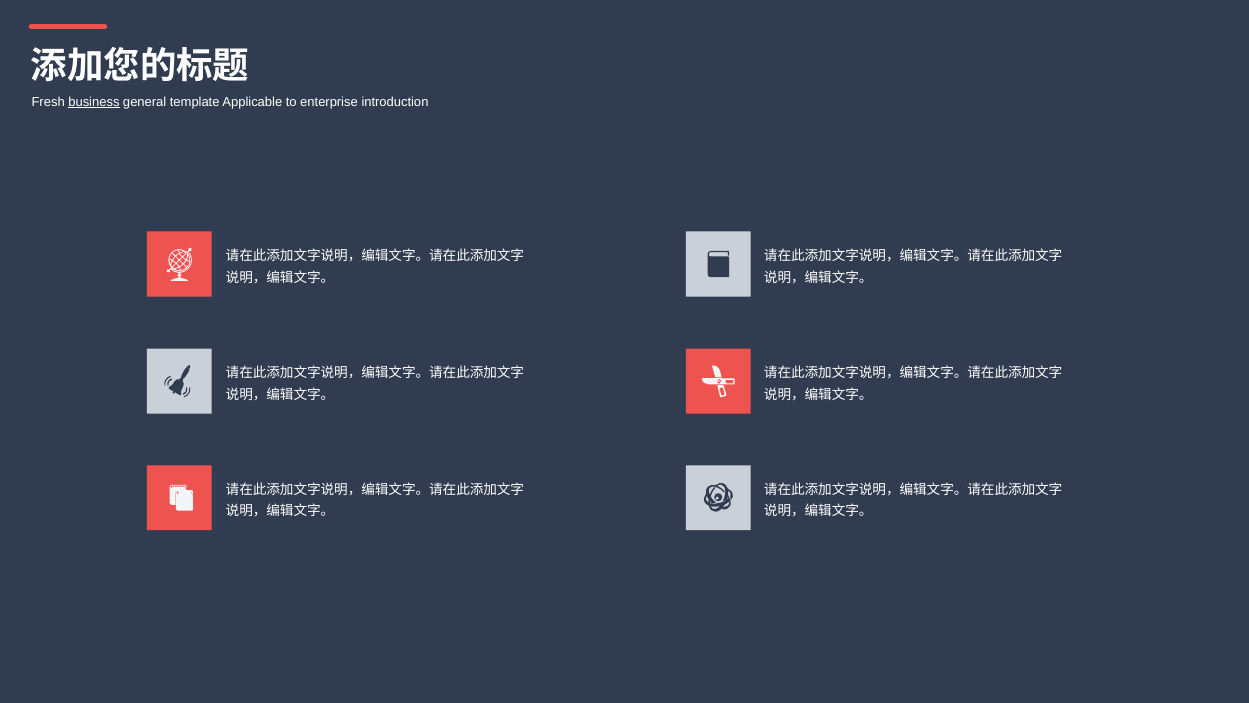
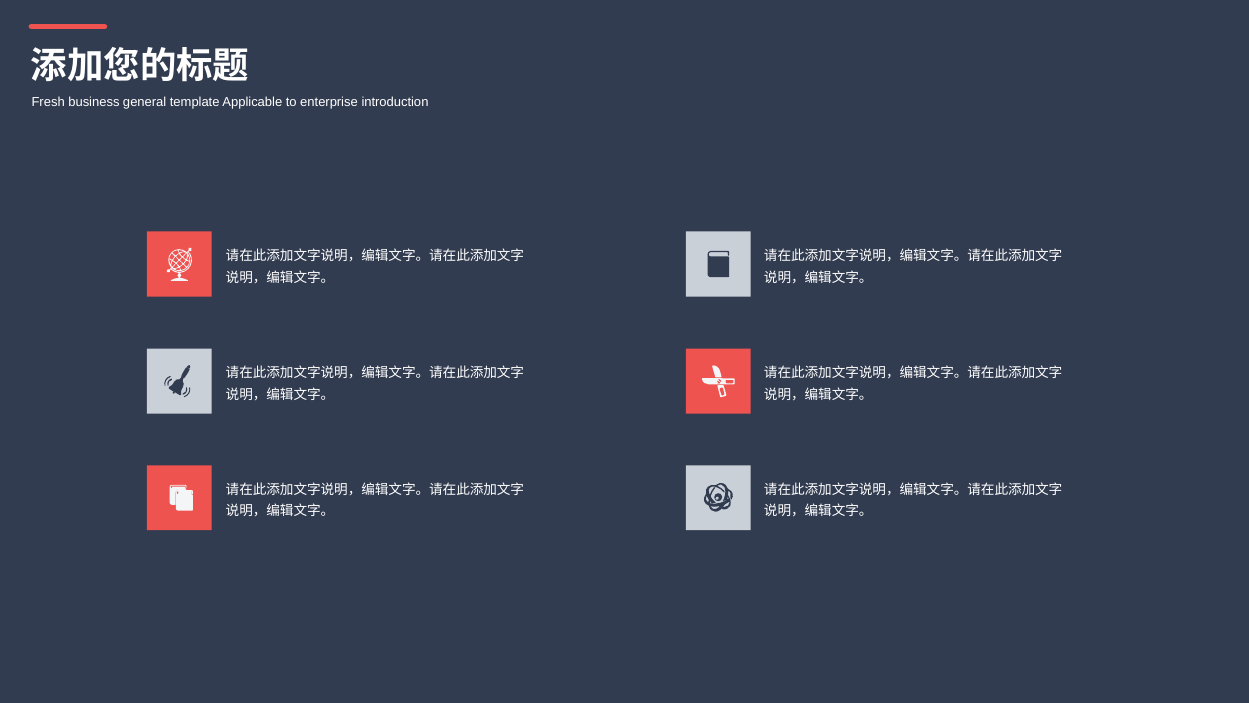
business underline: present -> none
